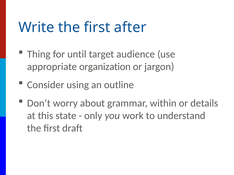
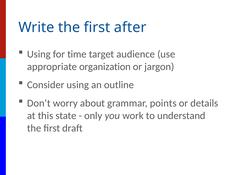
Thing at (39, 54): Thing -> Using
until: until -> time
within: within -> points
